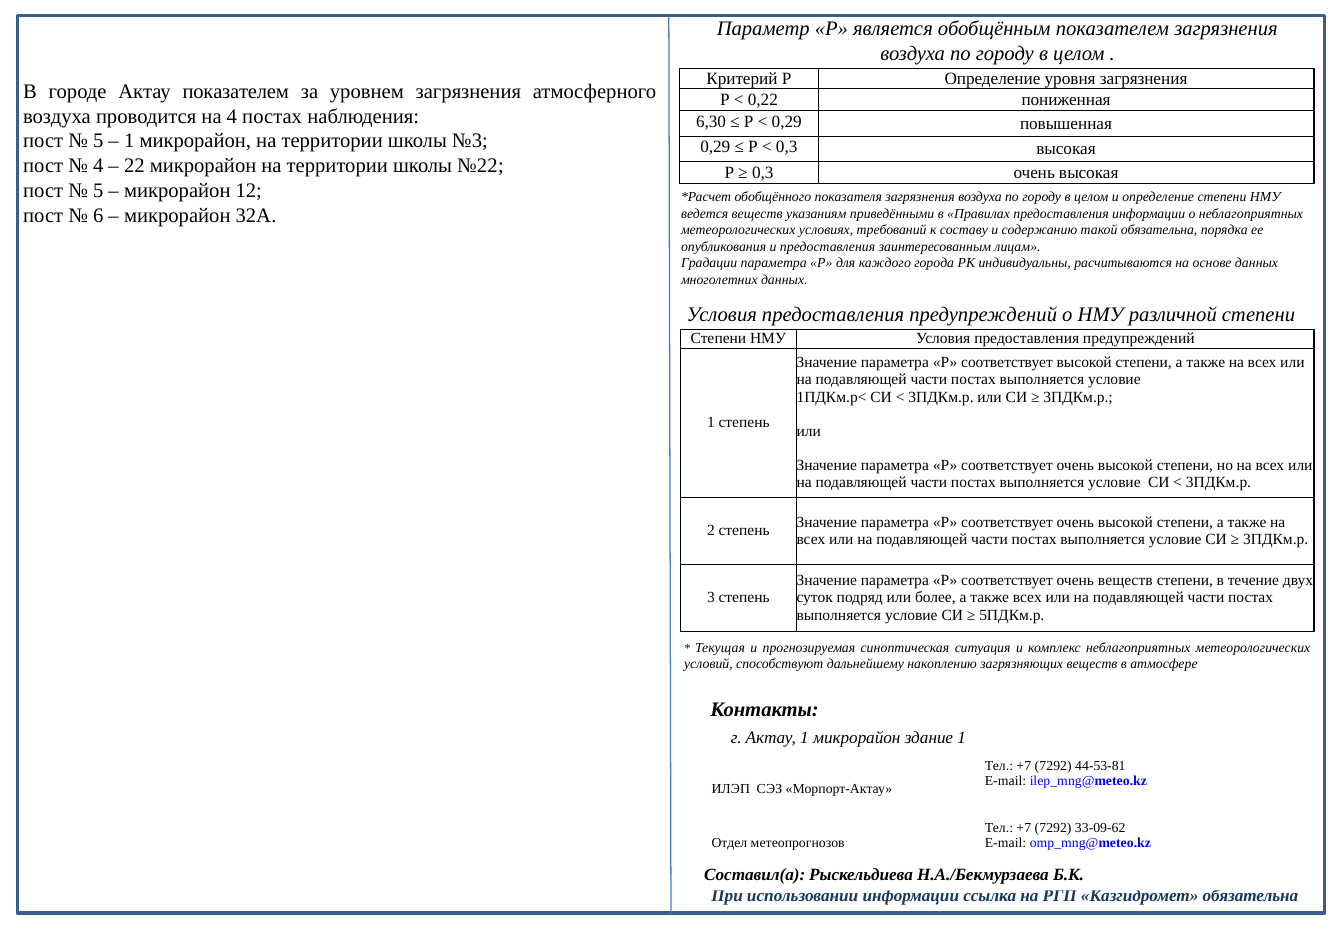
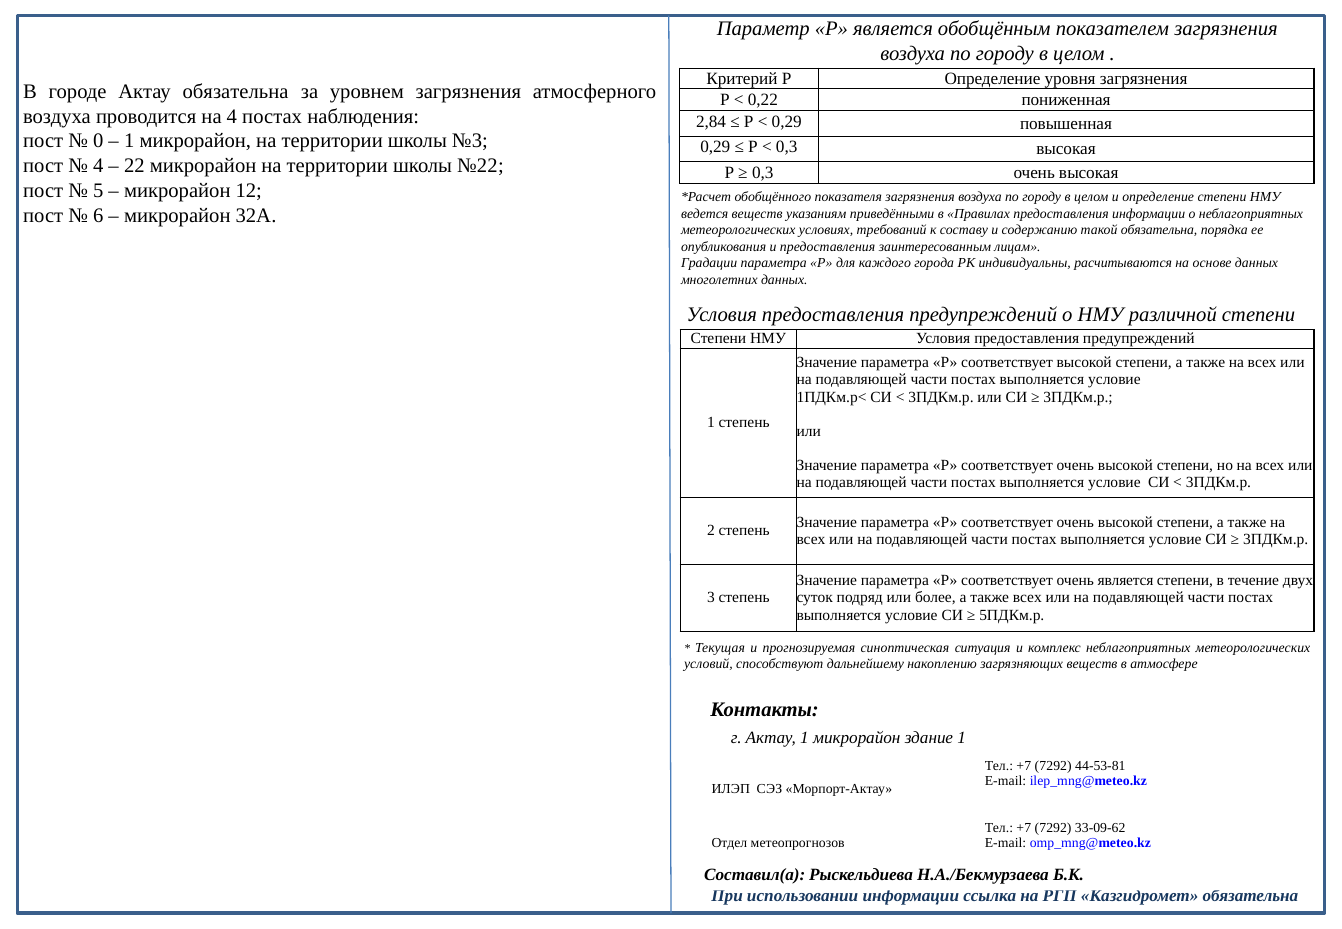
Актау показателем: показателем -> обязательна
6,30: 6,30 -> 2,84
5 at (98, 141): 5 -> 0
очень веществ: веществ -> является
